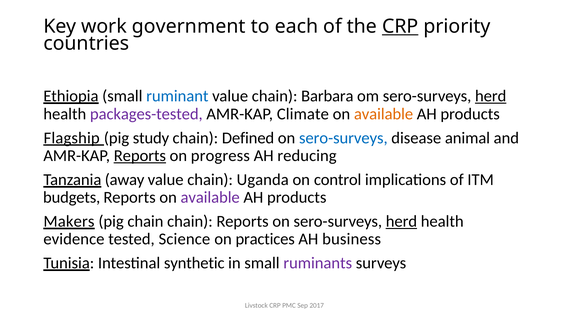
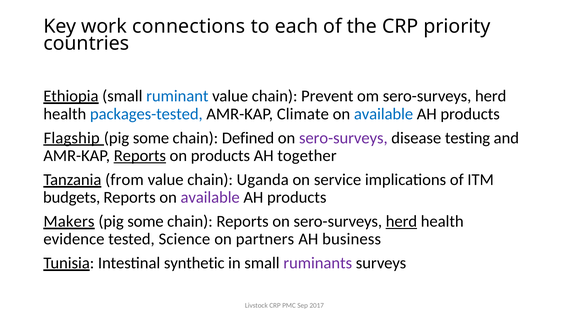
government: government -> connections
CRP at (400, 26) underline: present -> none
Barbara: Barbara -> Prevent
herd at (491, 96) underline: present -> none
packages-tested colour: purple -> blue
available at (384, 114) colour: orange -> blue
study at (151, 138): study -> some
sero-surveys at (343, 138) colour: blue -> purple
animal: animal -> testing
on progress: progress -> products
reducing: reducing -> together
away: away -> from
control: control -> service
chain at (145, 221): chain -> some
practices: practices -> partners
